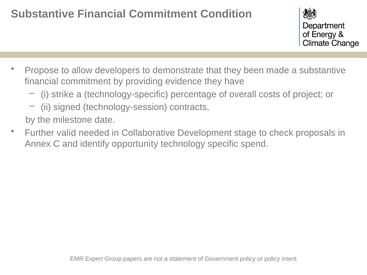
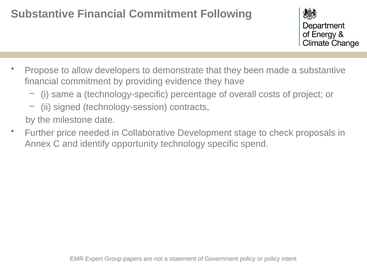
Condition: Condition -> Following
strike: strike -> same
valid: valid -> price
